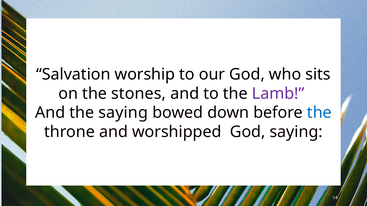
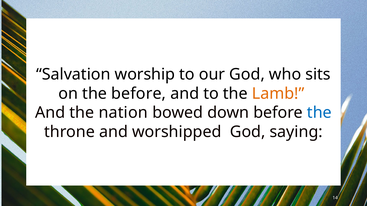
the stones: stones -> before
Lamb colour: purple -> orange
the saying: saying -> nation
